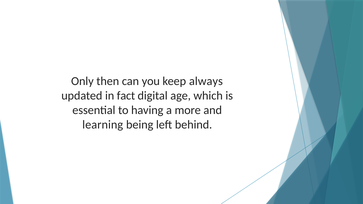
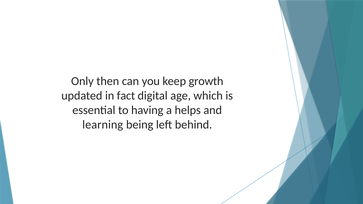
always: always -> growth
more: more -> helps
